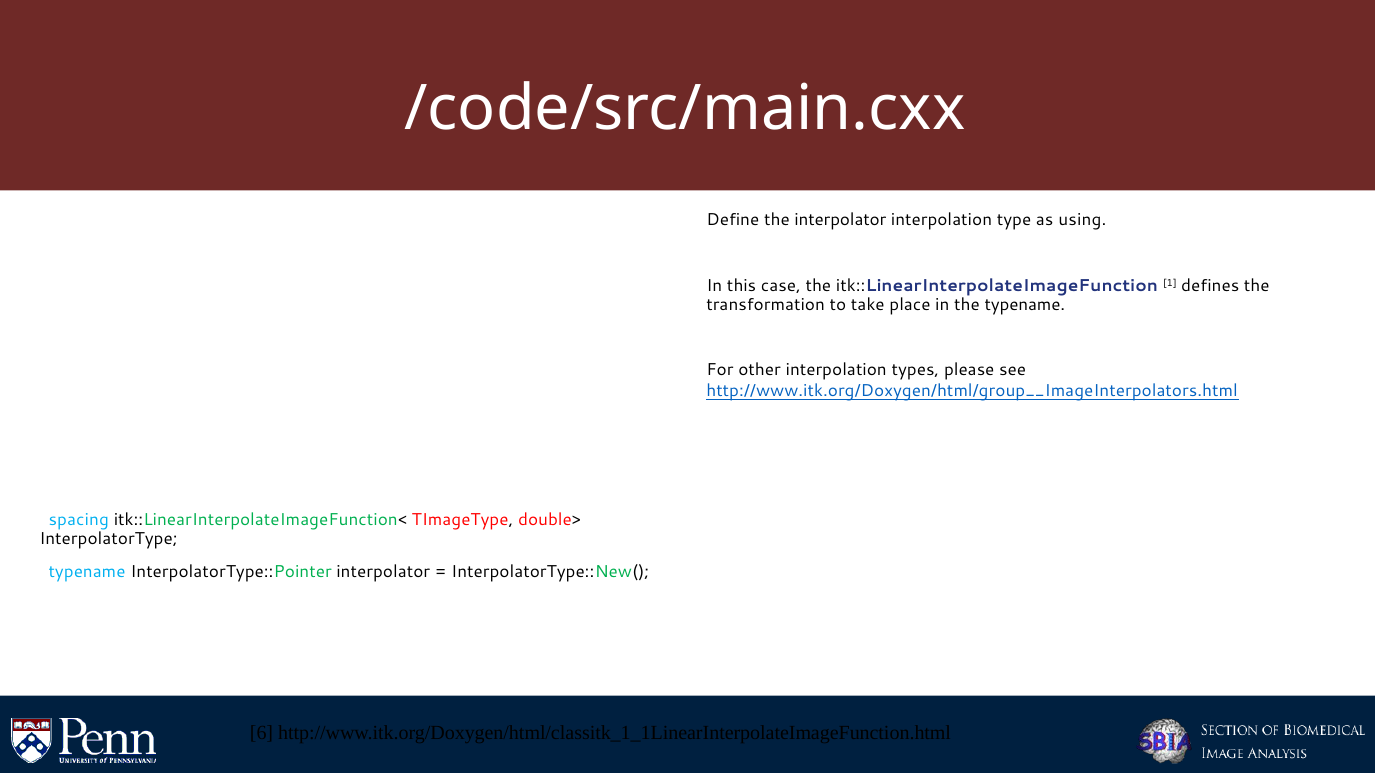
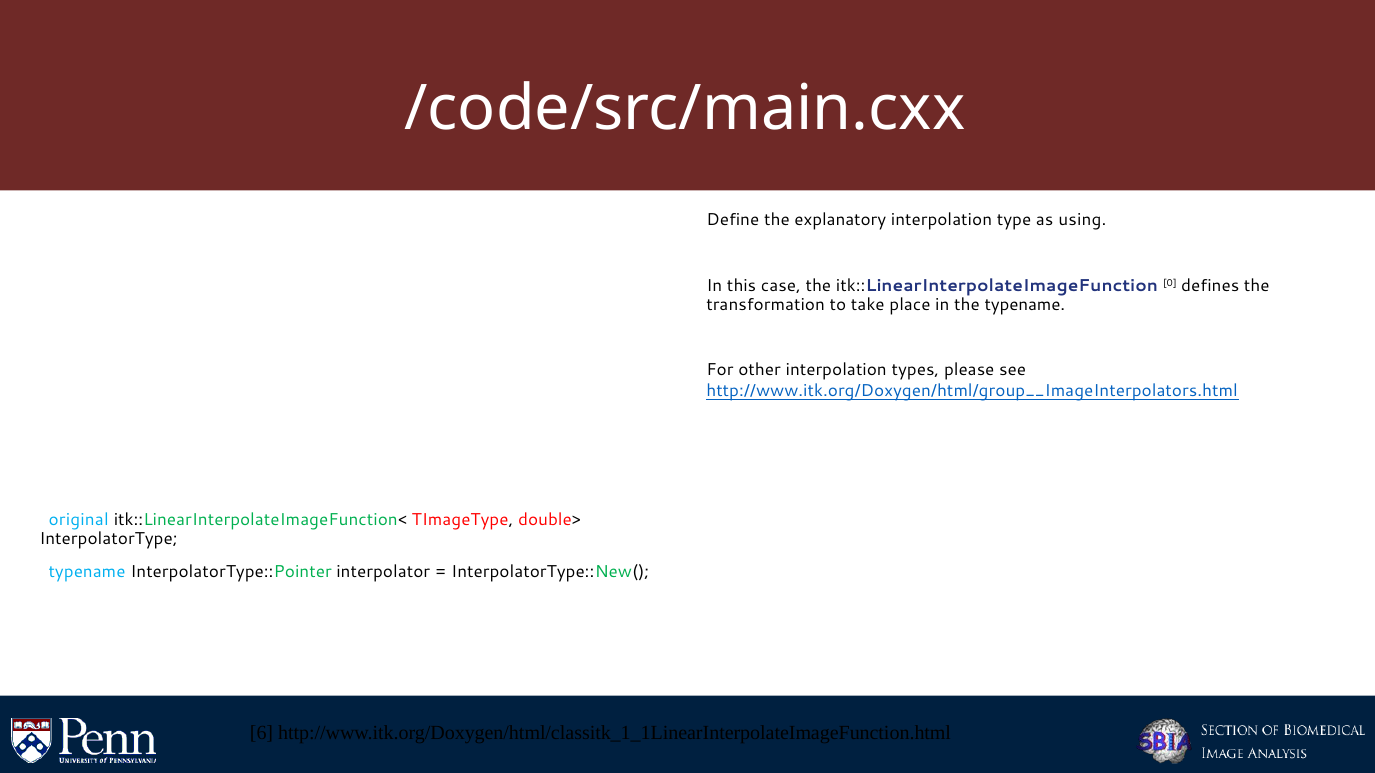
the interpolator: interpolator -> explanatory
1: 1 -> 0
spacing: spacing -> original
